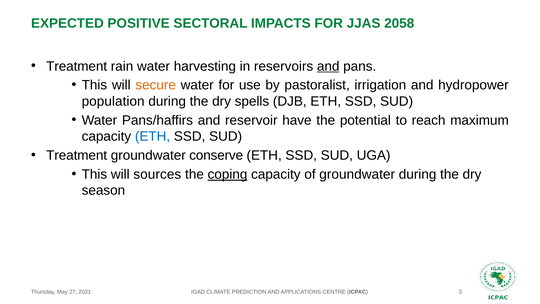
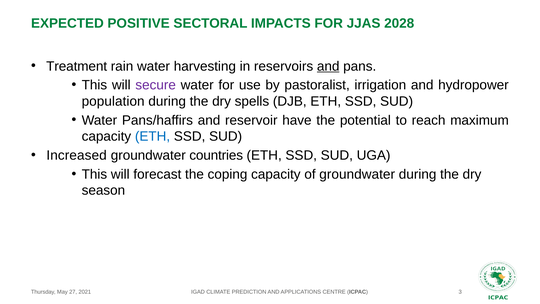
2058: 2058 -> 2028
secure colour: orange -> purple
Treatment at (77, 155): Treatment -> Increased
conserve: conserve -> countries
sources: sources -> forecast
coping underline: present -> none
